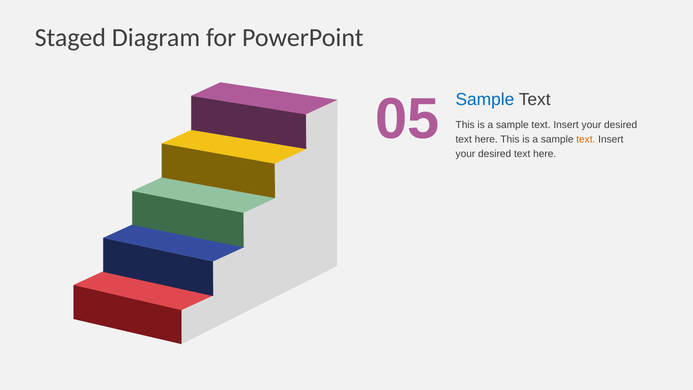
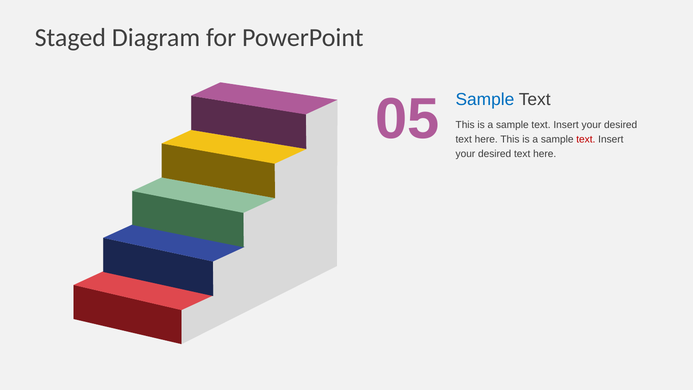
text at (586, 140) colour: orange -> red
